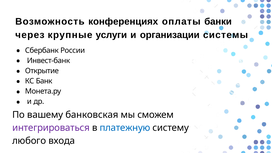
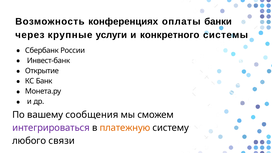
организации: организации -> конкретного
банковская: банковская -> сообщения
платежную colour: blue -> orange
входа: входа -> связи
